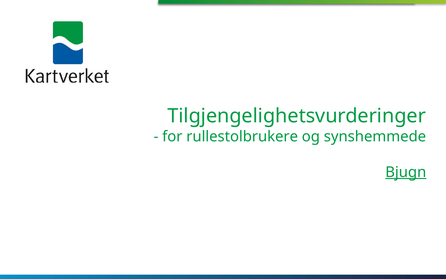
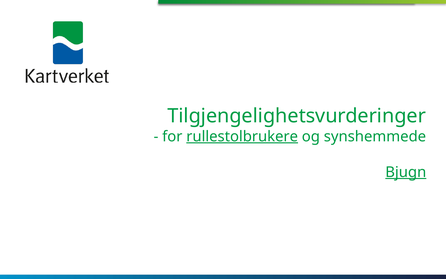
rullestolbrukere underline: none -> present
